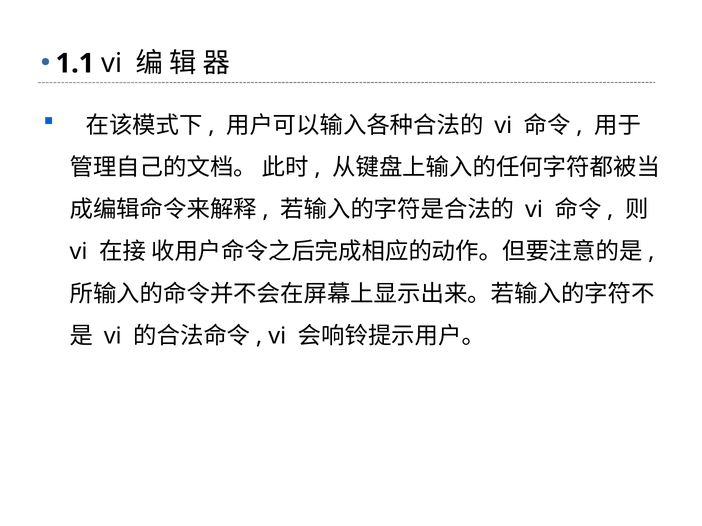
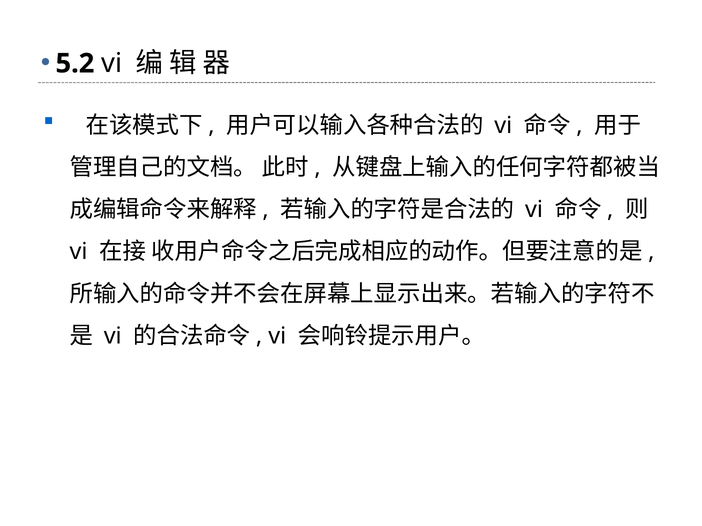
1.1: 1.1 -> 5.2
